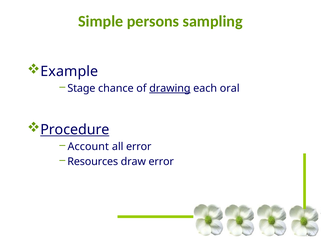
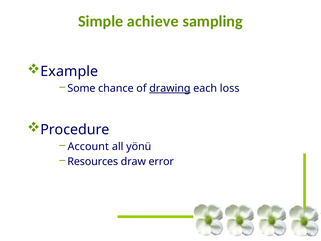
persons: persons -> achieve
Stage: Stage -> Some
oral: oral -> loss
Procedure underline: present -> none
all error: error -> yönü
